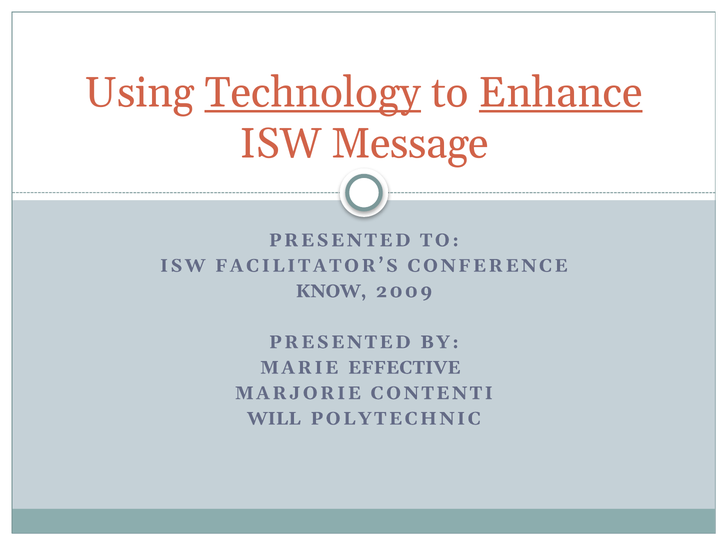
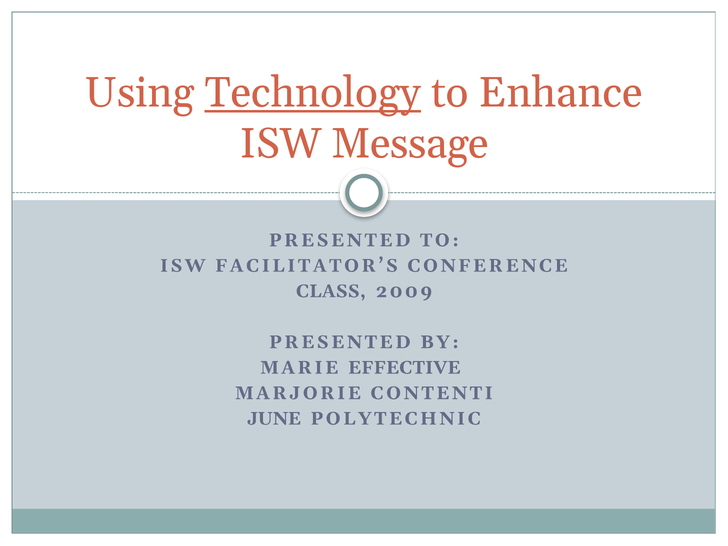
Enhance underline: present -> none
KNOW: KNOW -> CLASS
WILL: WILL -> JUNE
